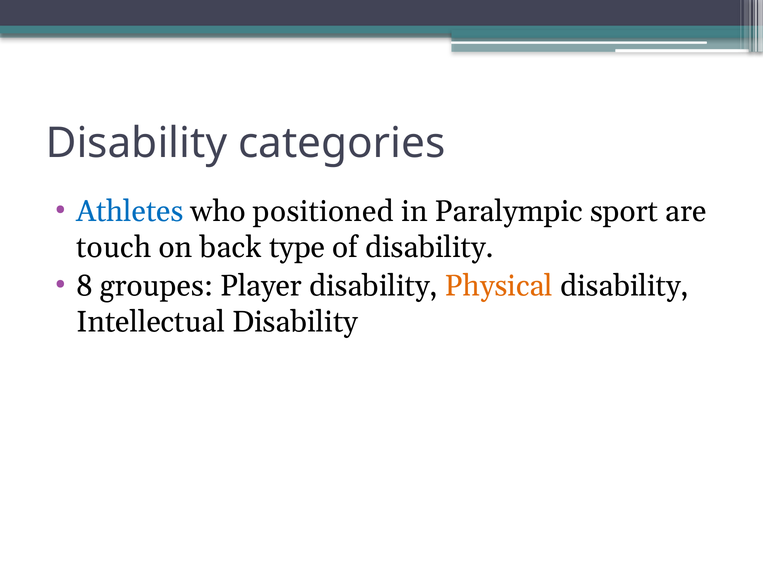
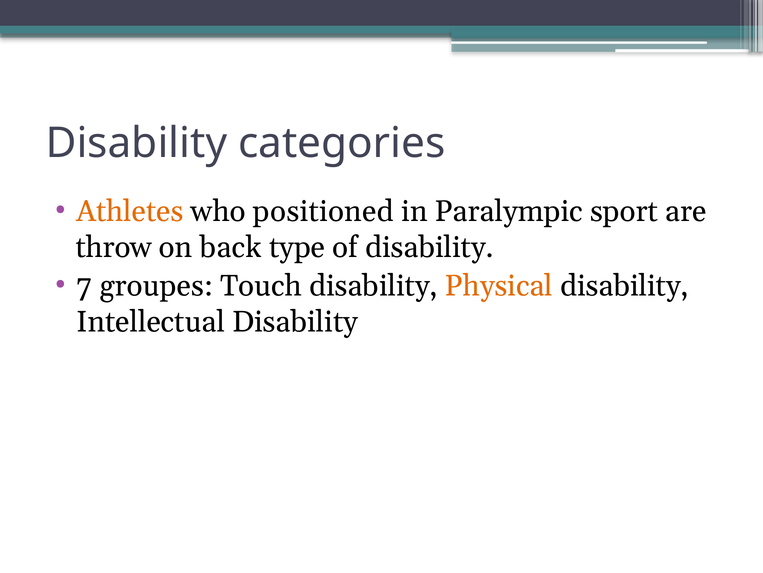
Athletes colour: blue -> orange
touch: touch -> throw
8: 8 -> 7
Player: Player -> Touch
